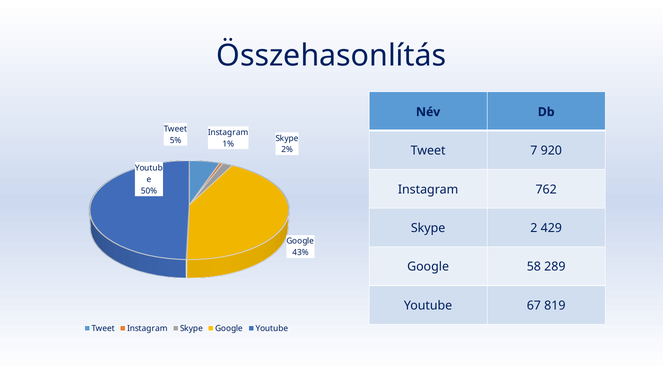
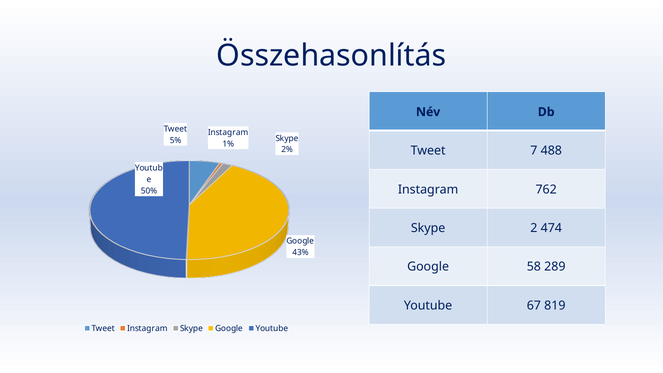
920: 920 -> 488
429: 429 -> 474
